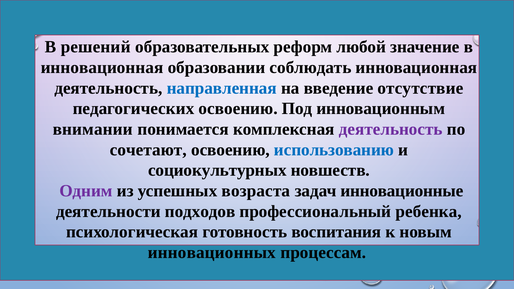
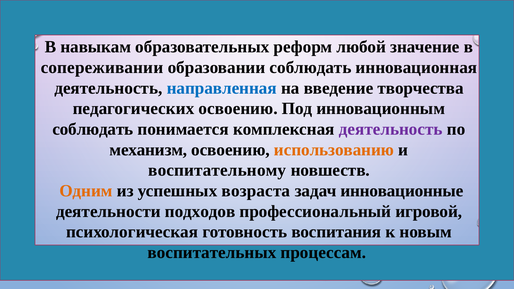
решений: решений -> навыкам
инновационная at (102, 68): инновационная -> сопереживании
отсутствие: отсутствие -> творчества
внимании at (93, 129): внимании -> соблюдать
сочетают: сочетают -> механизм
использованию colour: blue -> orange
социокультурных: социокультурных -> воспитательному
Одним colour: purple -> orange
ребенка: ребенка -> игровой
инновационных: инновационных -> воспитательных
